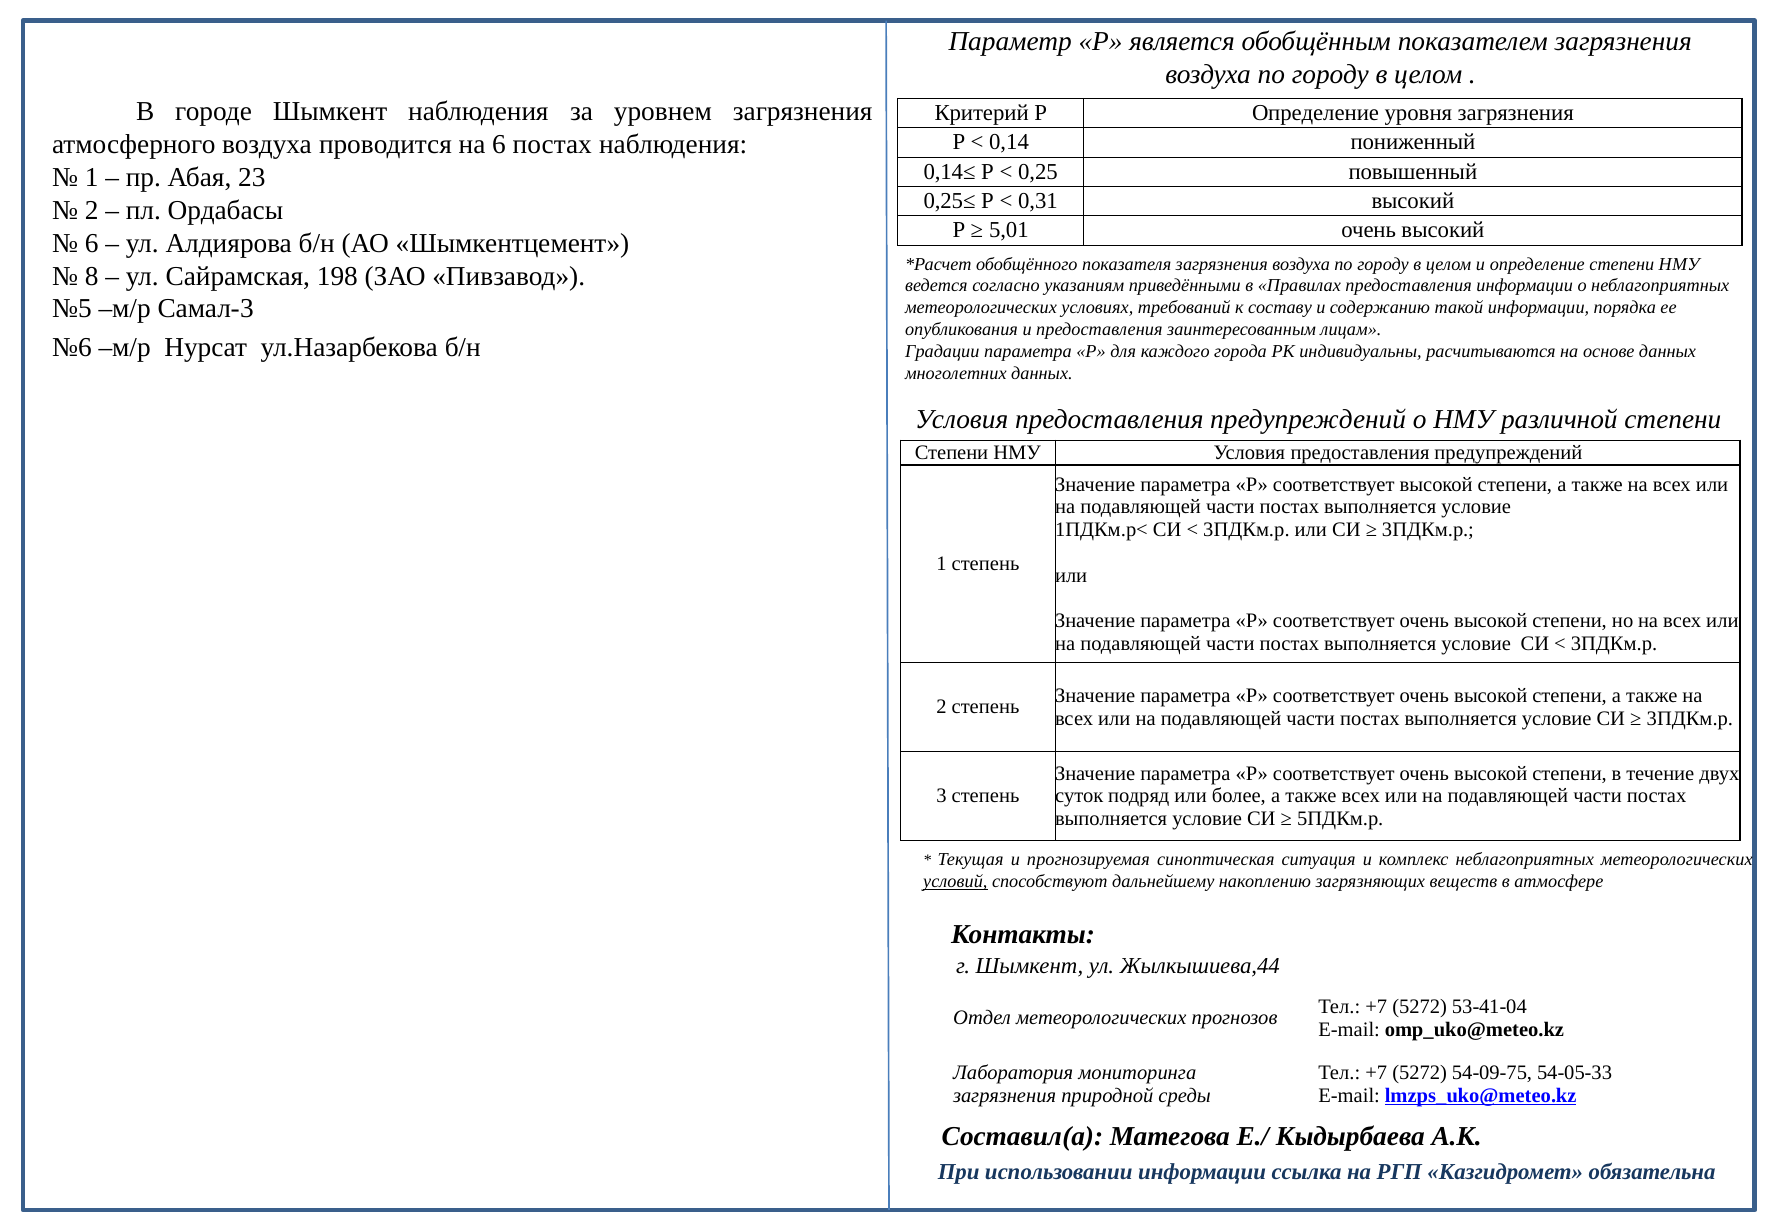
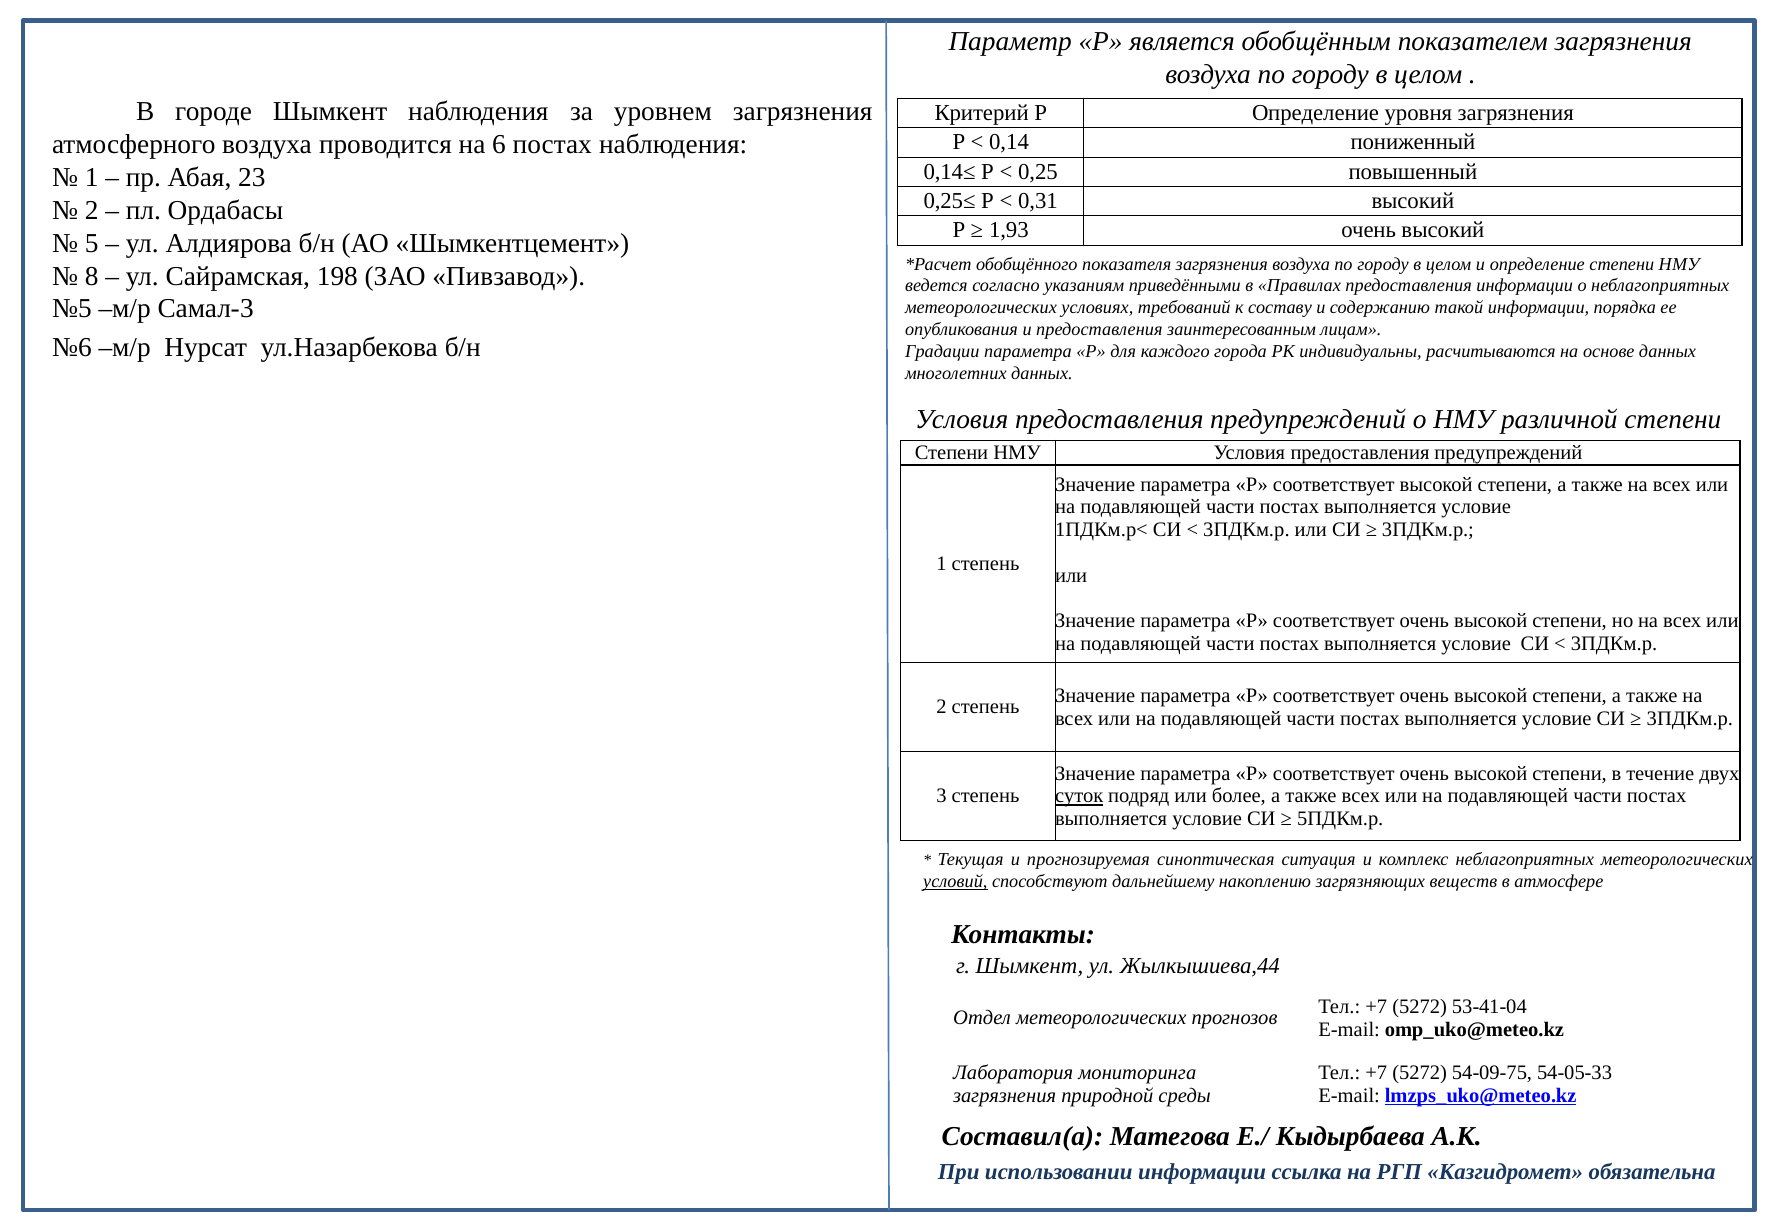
5,01: 5,01 -> 1,93
6 at (92, 243): 6 -> 5
суток underline: none -> present
